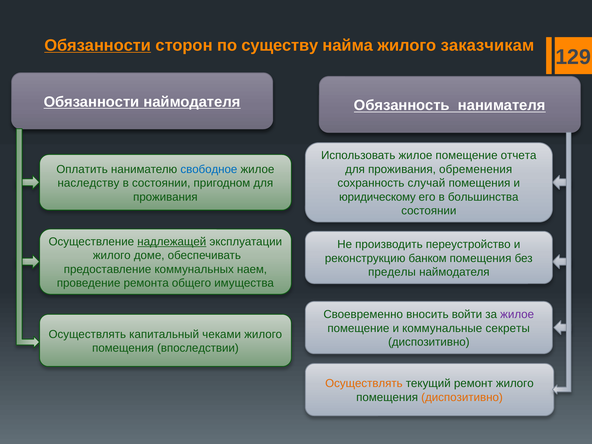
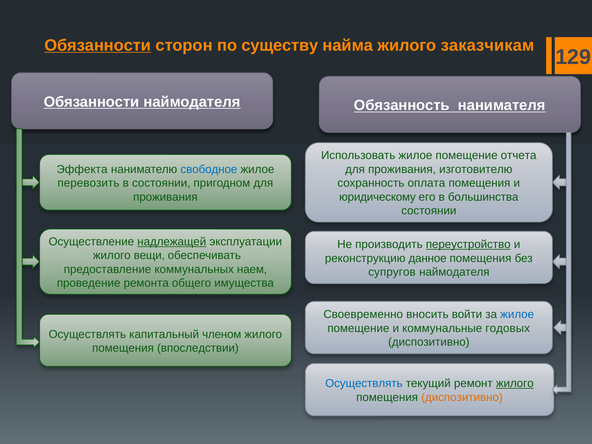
Оплатить: Оплатить -> Эффекта
обременения: обременения -> изготовителю
наследству: наследству -> перевозить
случай: случай -> оплата
переустройство underline: none -> present
доме: доме -> вещи
банком: банком -> данное
пределы: пределы -> супругов
жилое at (517, 315) colour: purple -> blue
секреты: секреты -> годовых
чеками: чеками -> членом
Осуществлять at (364, 383) colour: orange -> blue
жилого at (515, 383) underline: none -> present
